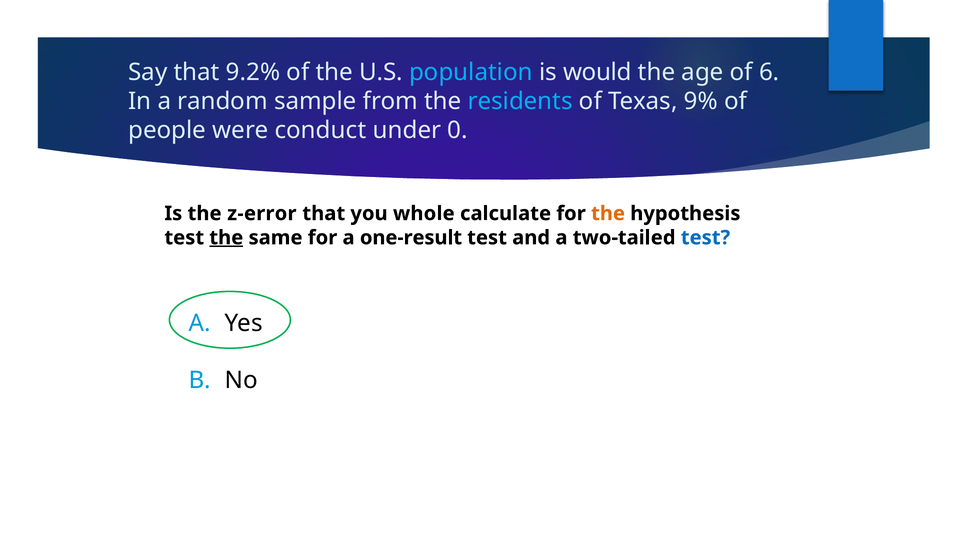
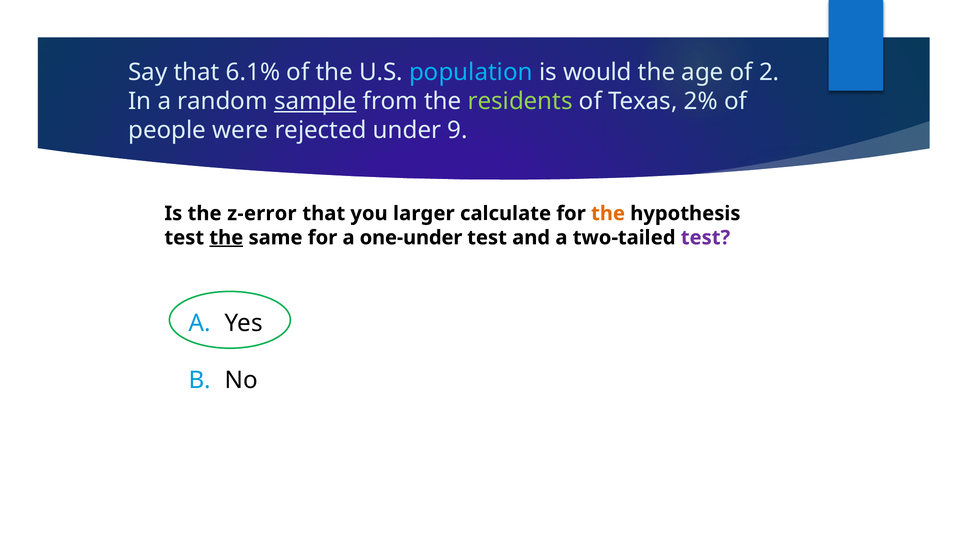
9.2%: 9.2% -> 6.1%
6: 6 -> 2
sample underline: none -> present
residents colour: light blue -> light green
9%: 9% -> 2%
conduct: conduct -> rejected
0: 0 -> 9
whole: whole -> larger
one-result: one-result -> one-under
test at (706, 238) colour: blue -> purple
